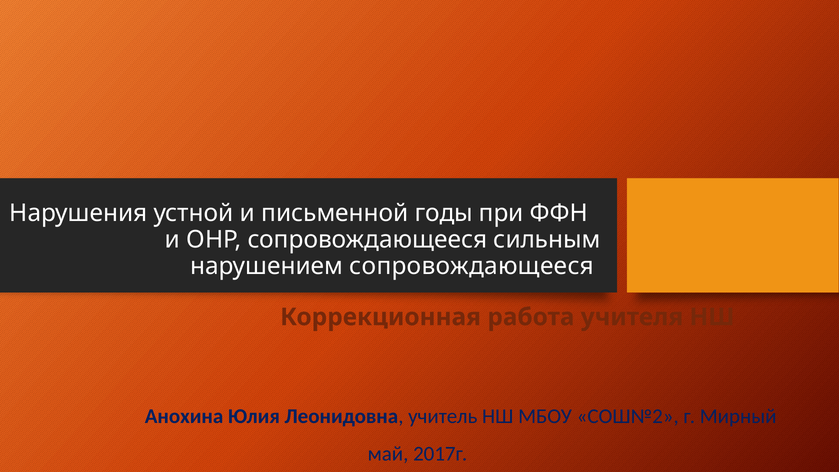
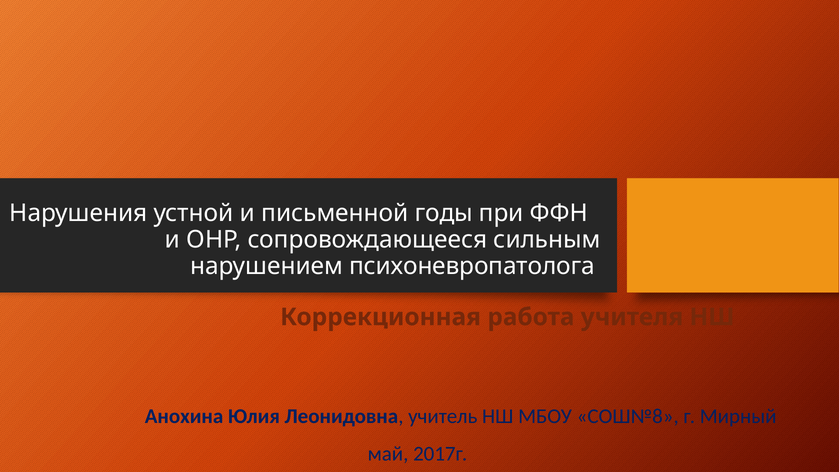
нарушением сопровождающееся: сопровождающееся -> психоневропатолога
СОШ№2: СОШ№2 -> СОШ№8
